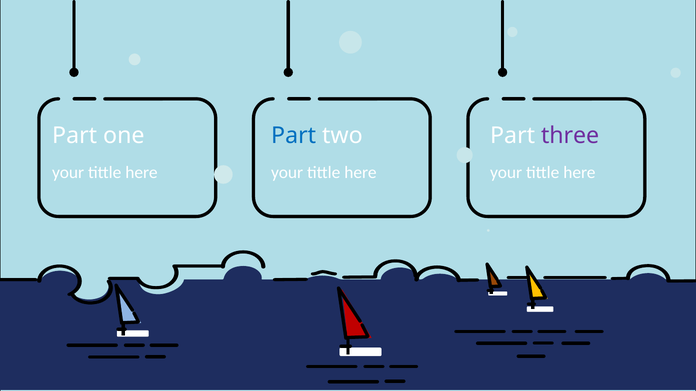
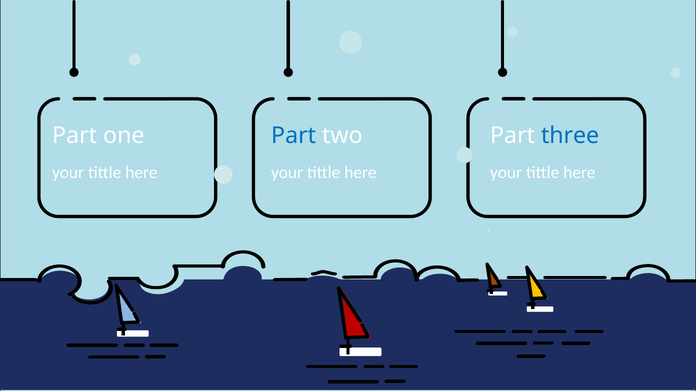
three colour: purple -> blue
